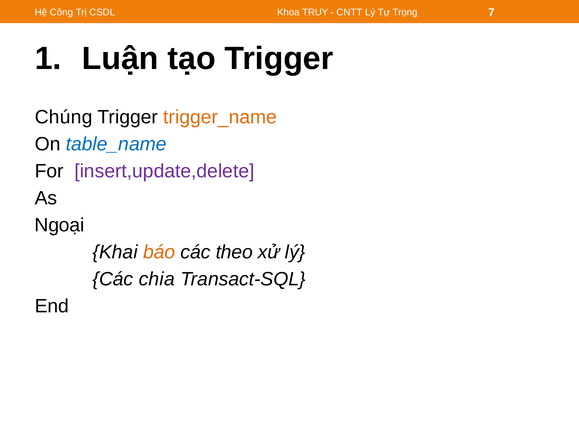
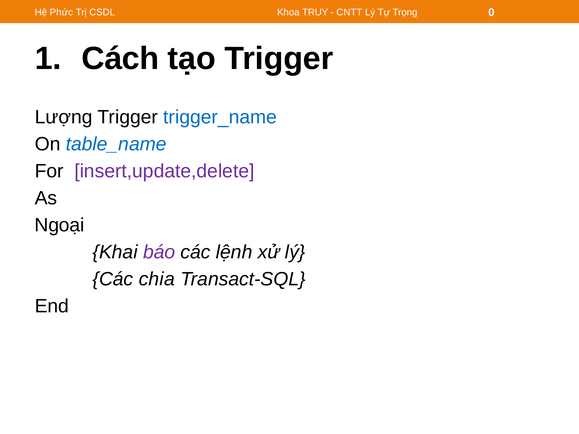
Công: Công -> Phức
7: 7 -> 0
Luận: Luận -> Cách
Chúng: Chúng -> Lượng
trigger_name colour: orange -> blue
báo colour: orange -> purple
theo: theo -> lệnh
